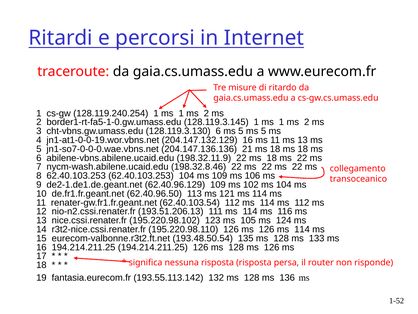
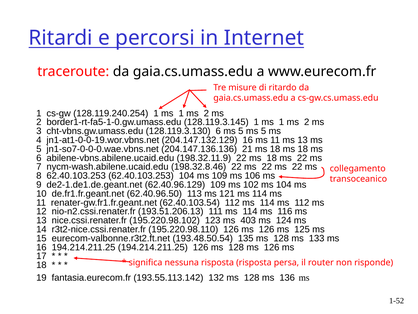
105: 105 -> 403
126 ms 114: 114 -> 125
